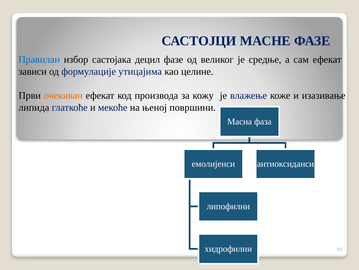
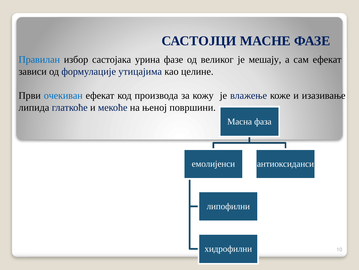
децил: децил -> урина
средње: средње -> мешају
очекиван colour: orange -> blue
